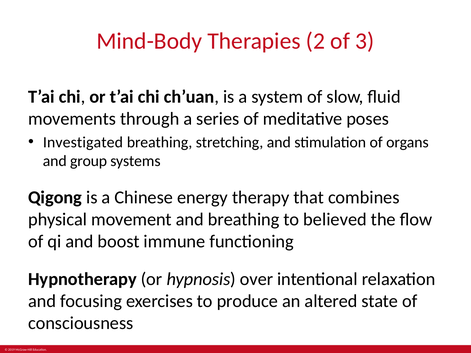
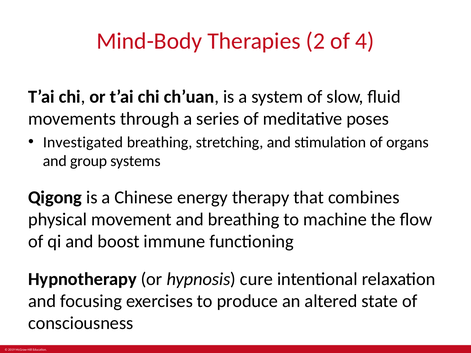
3: 3 -> 4
believed: believed -> machine
over: over -> cure
